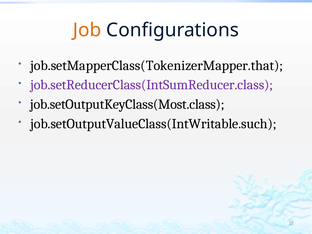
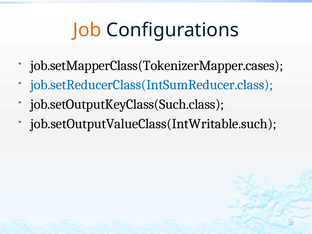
job.setMapperClass(TokenizerMapper.that: job.setMapperClass(TokenizerMapper.that -> job.setMapperClass(TokenizerMapper.cases
job.setReducerClass(IntSumReducer.class colour: purple -> blue
job.setOutputKeyClass(Most.class: job.setOutputKeyClass(Most.class -> job.setOutputKeyClass(Such.class
